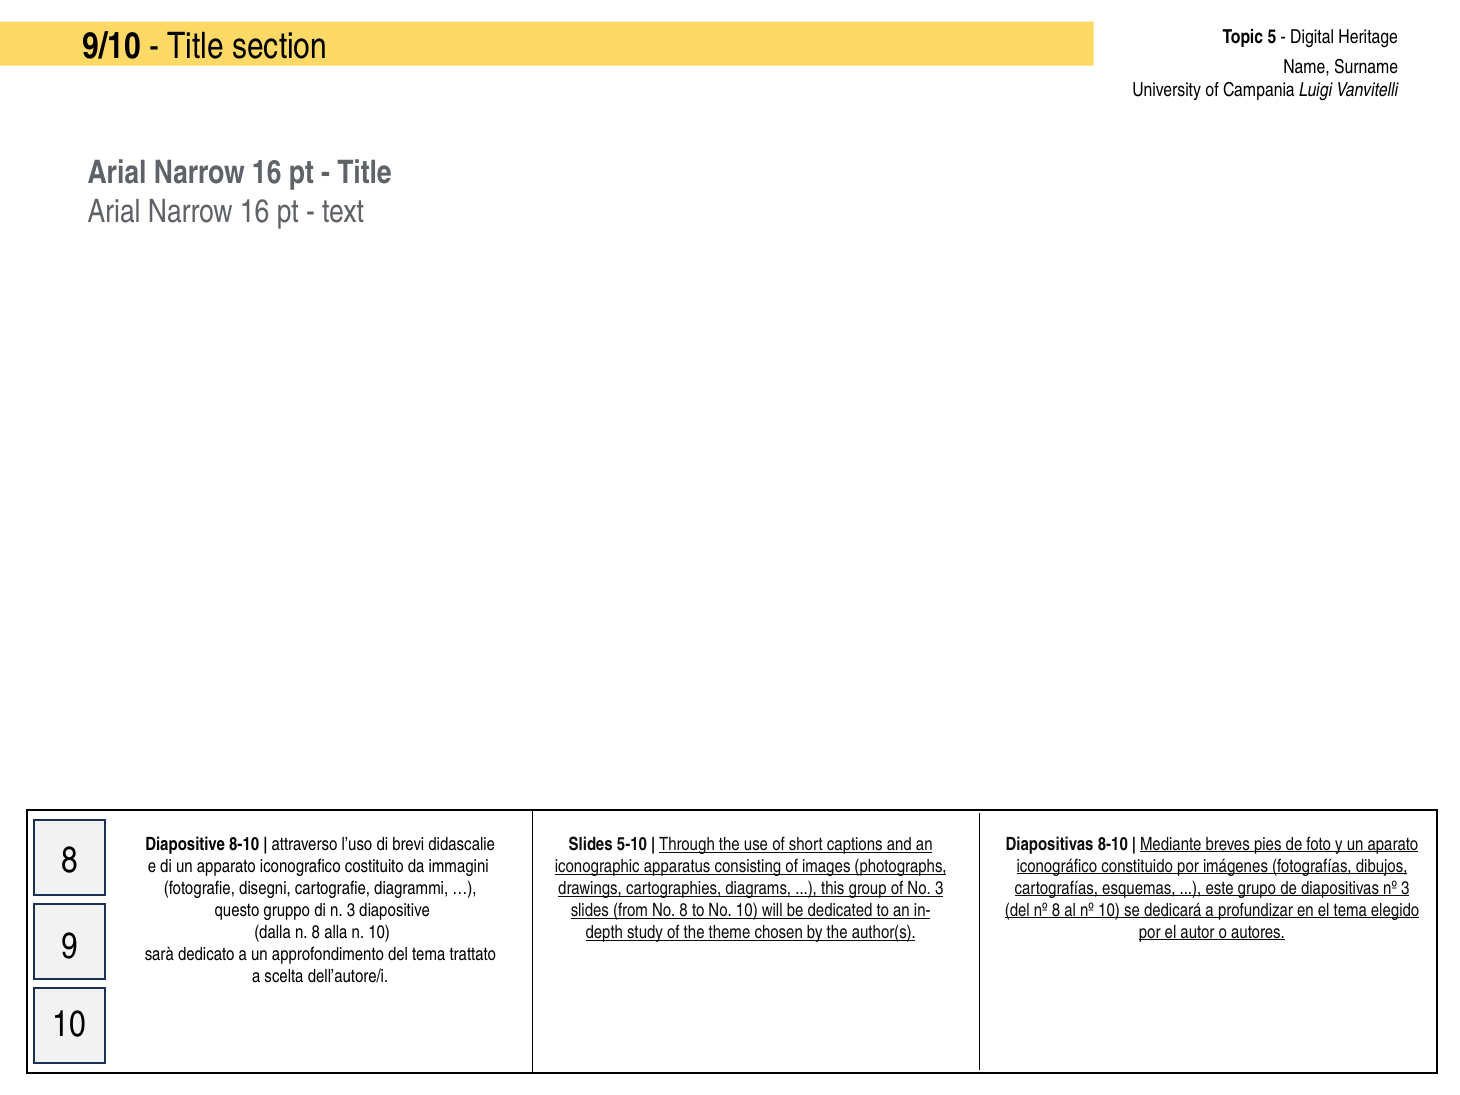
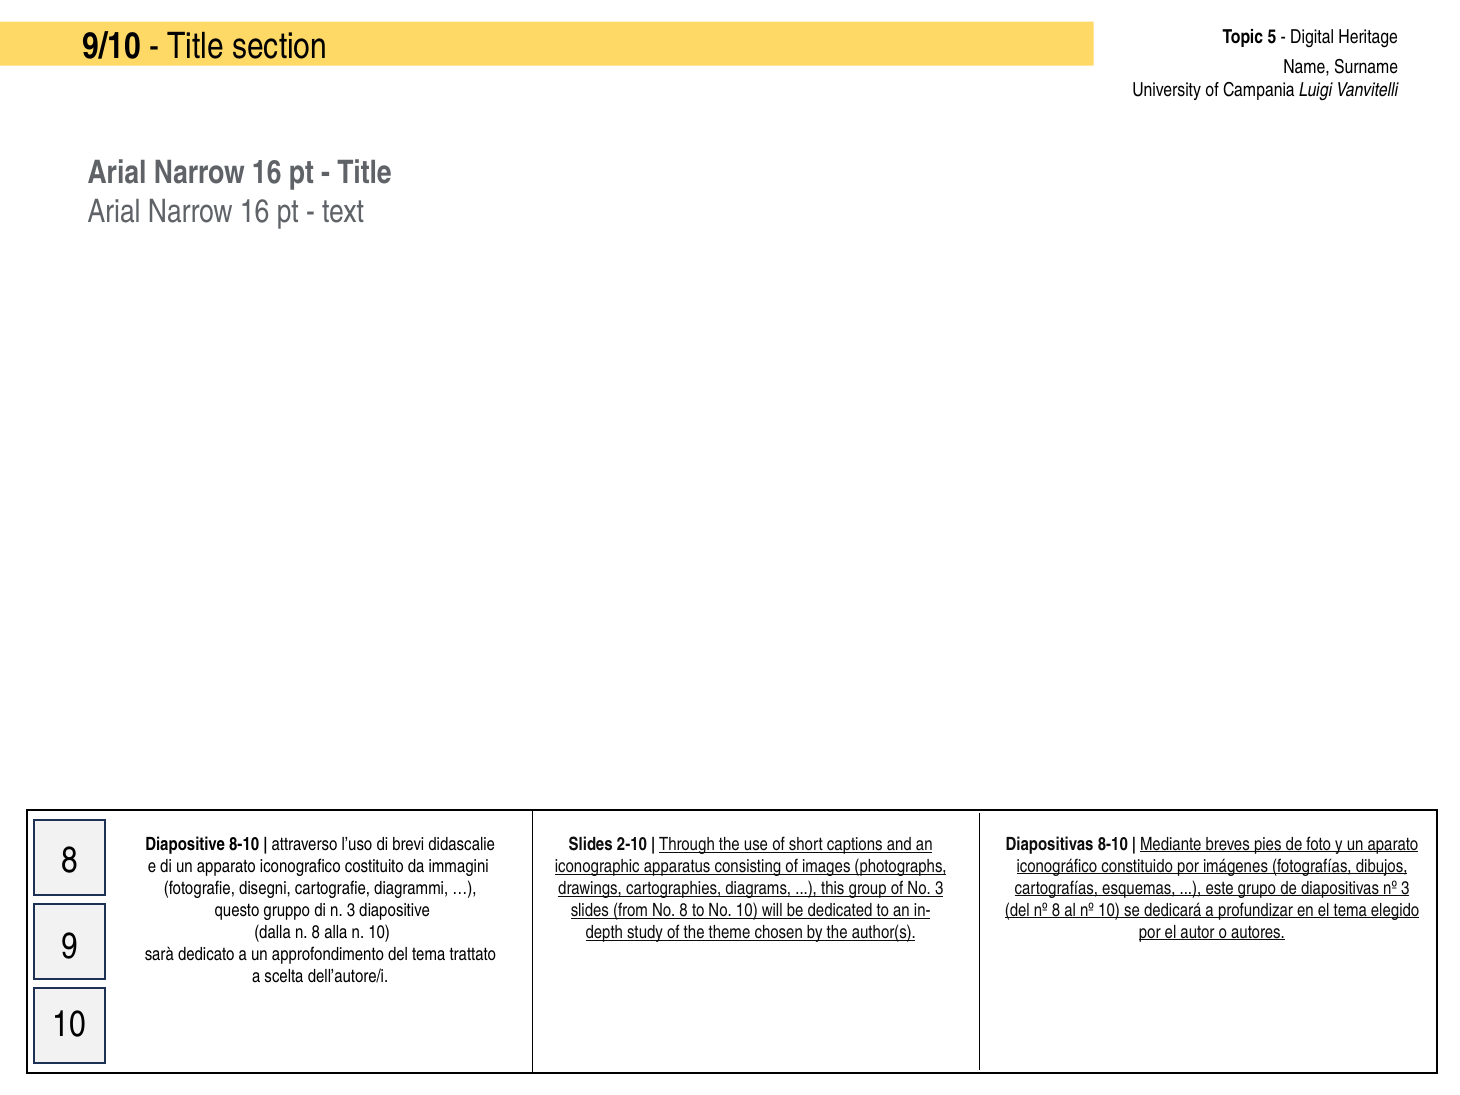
5-10: 5-10 -> 2-10
